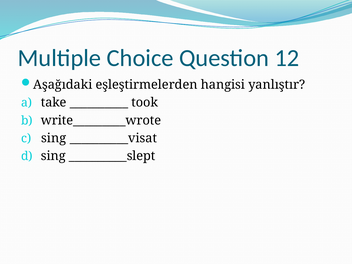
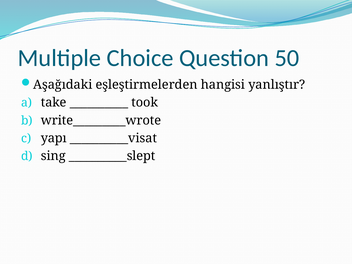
12: 12 -> 50
sing at (54, 138): sing -> yapı
